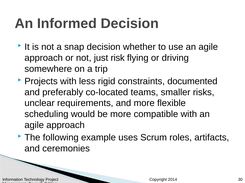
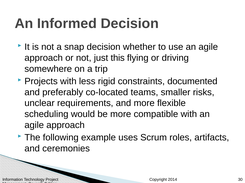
risk: risk -> this
